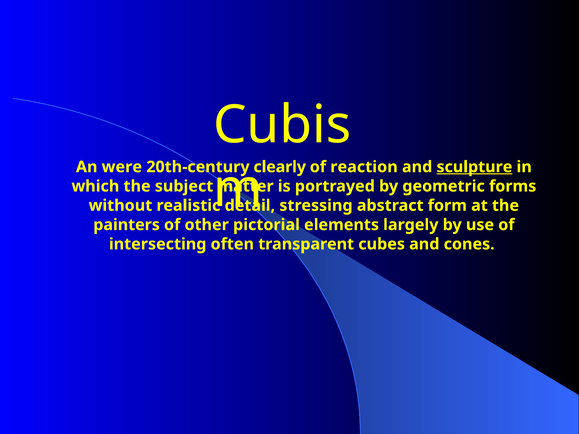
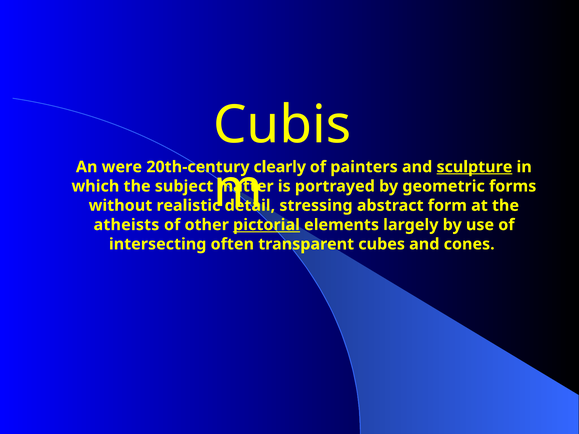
reaction: reaction -> painters
painters: painters -> atheists
pictorial underline: none -> present
